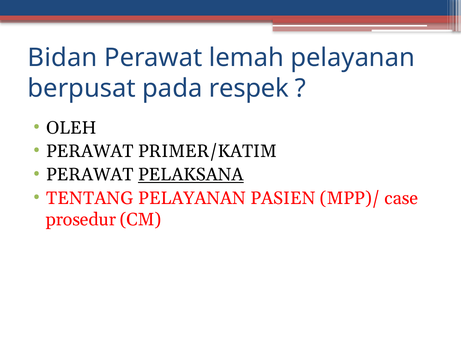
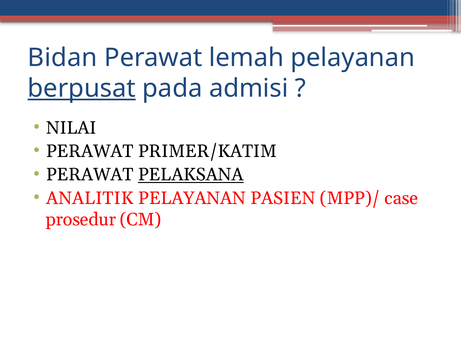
berpusat underline: none -> present
respek: respek -> admisi
OLEH: OLEH -> NILAI
TENTANG: TENTANG -> ANALITIK
